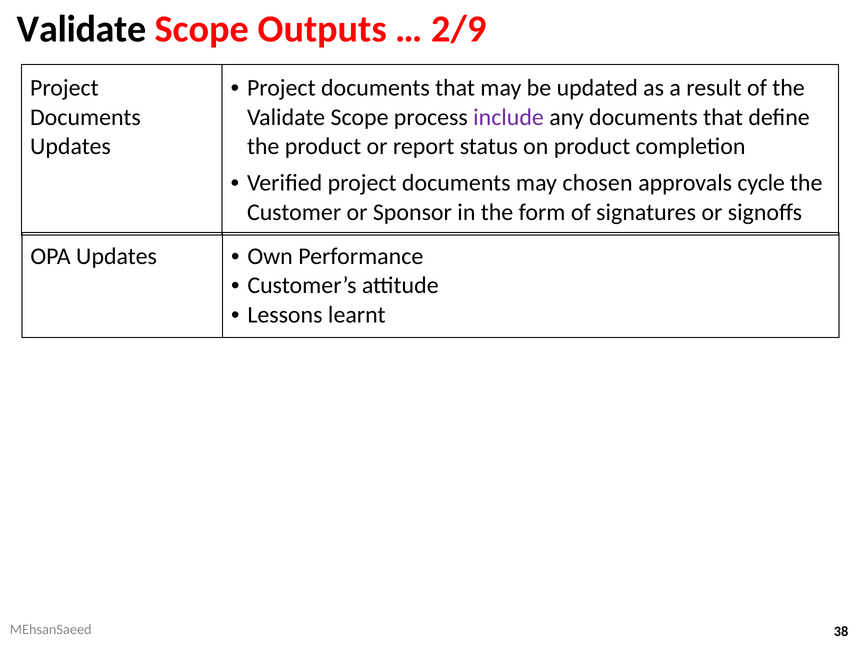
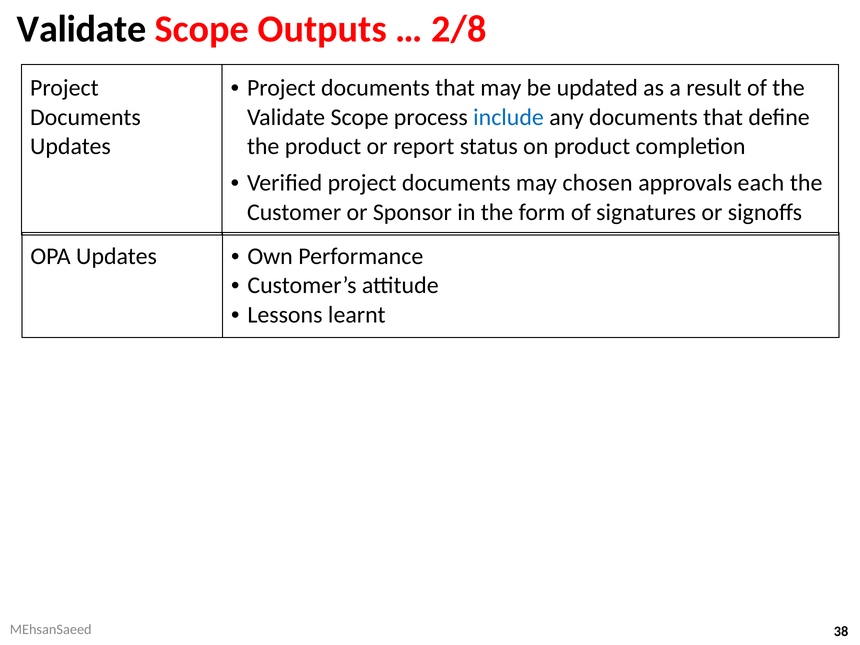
2/9: 2/9 -> 2/8
include colour: purple -> blue
cycle: cycle -> each
